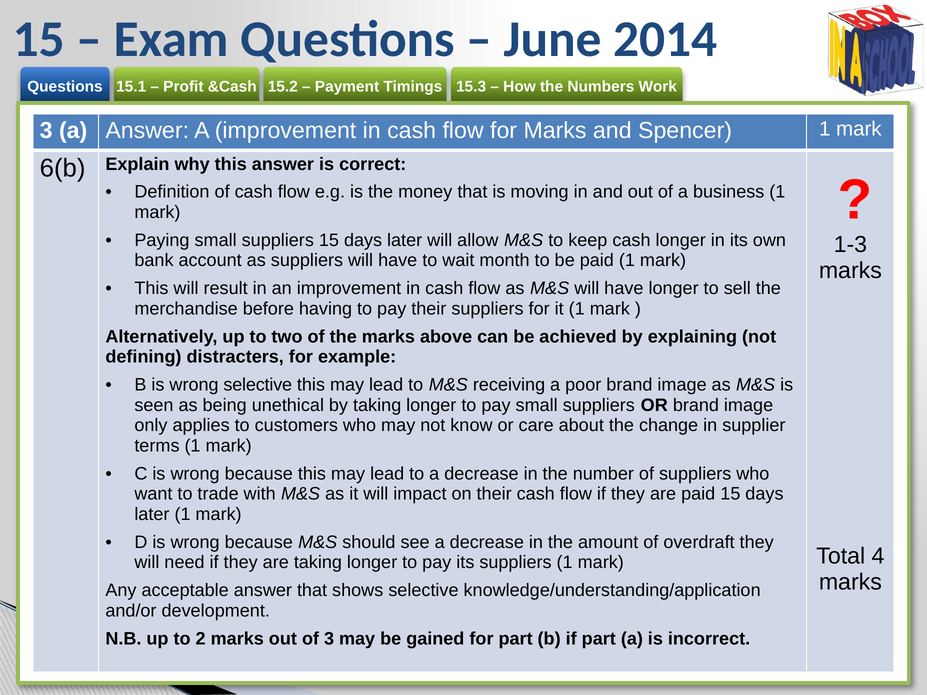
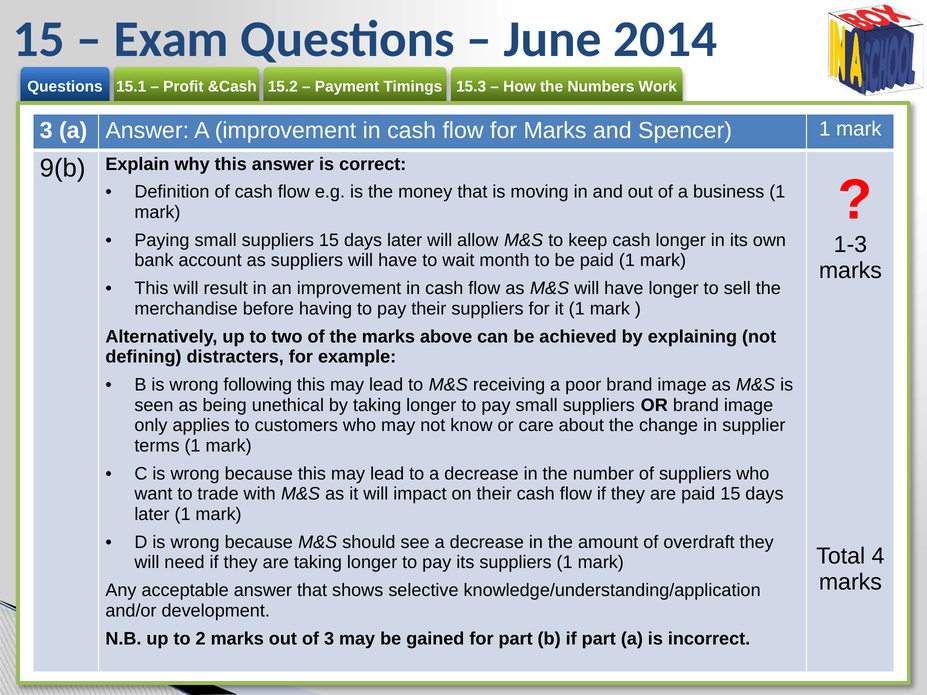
6(b: 6(b -> 9(b
wrong selective: selective -> following
